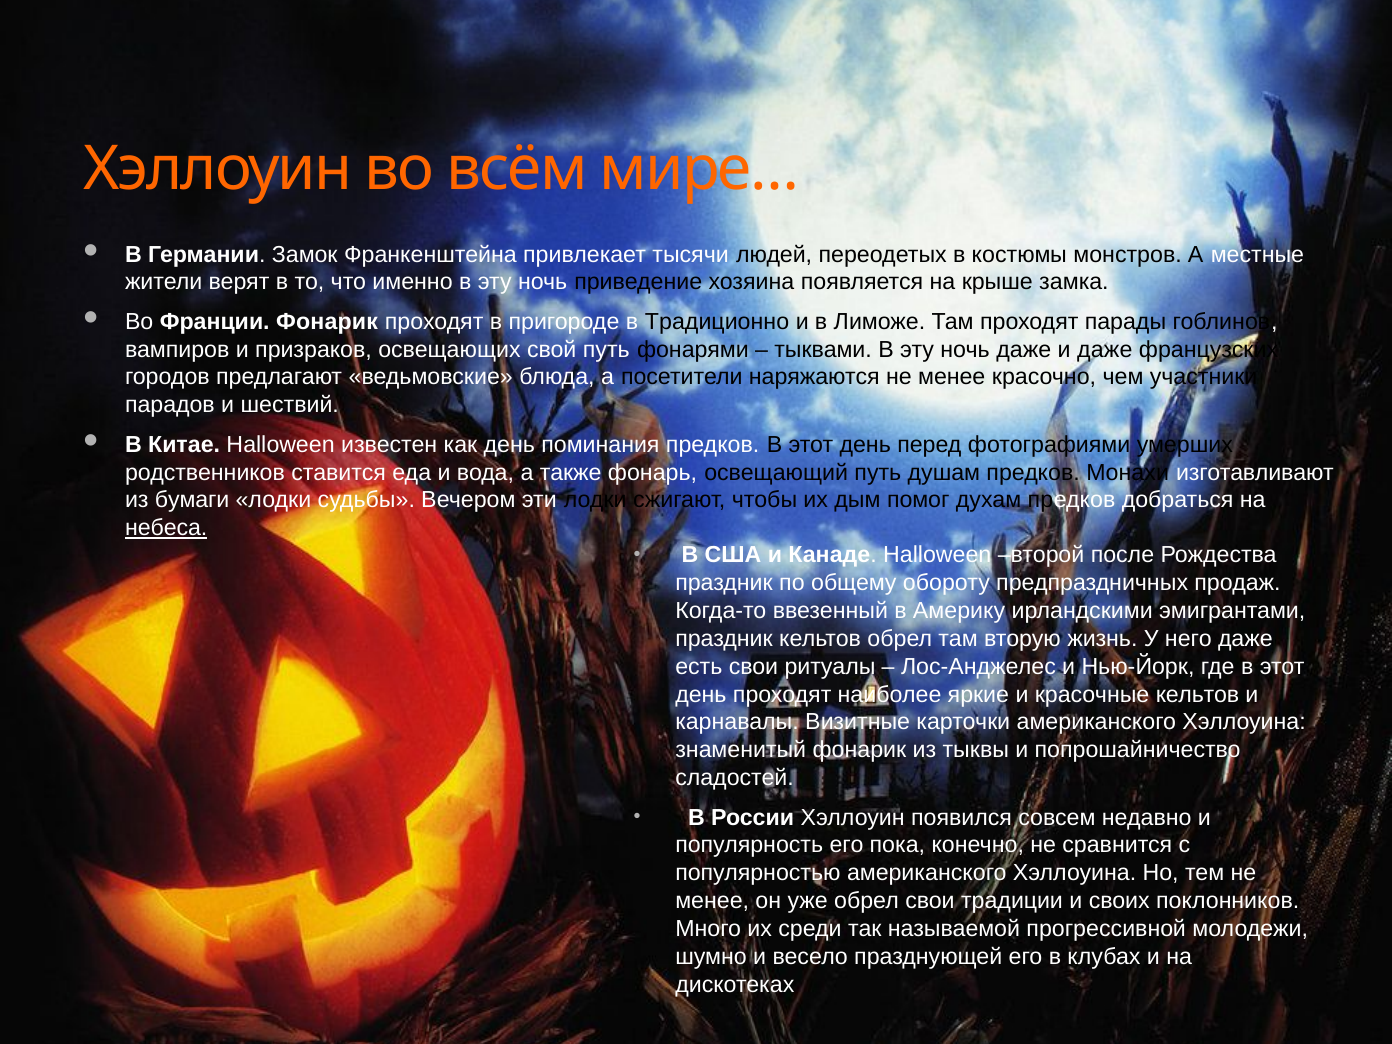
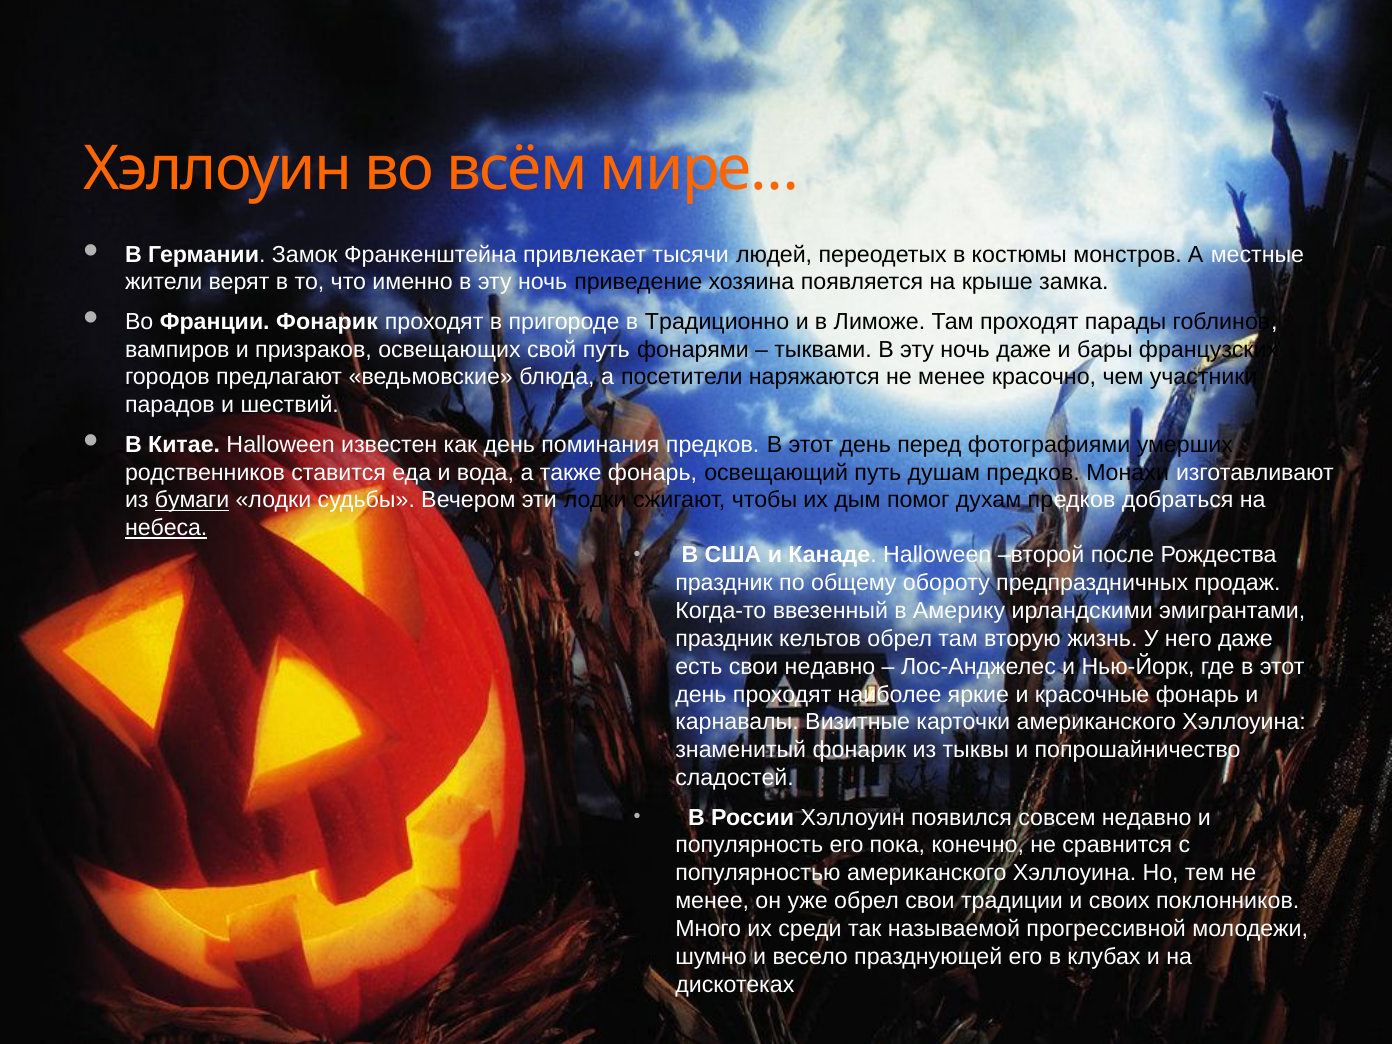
и даже: даже -> бары
бумаги underline: none -> present
свои ритуалы: ритуалы -> недавно
красочные кельтов: кельтов -> фонарь
